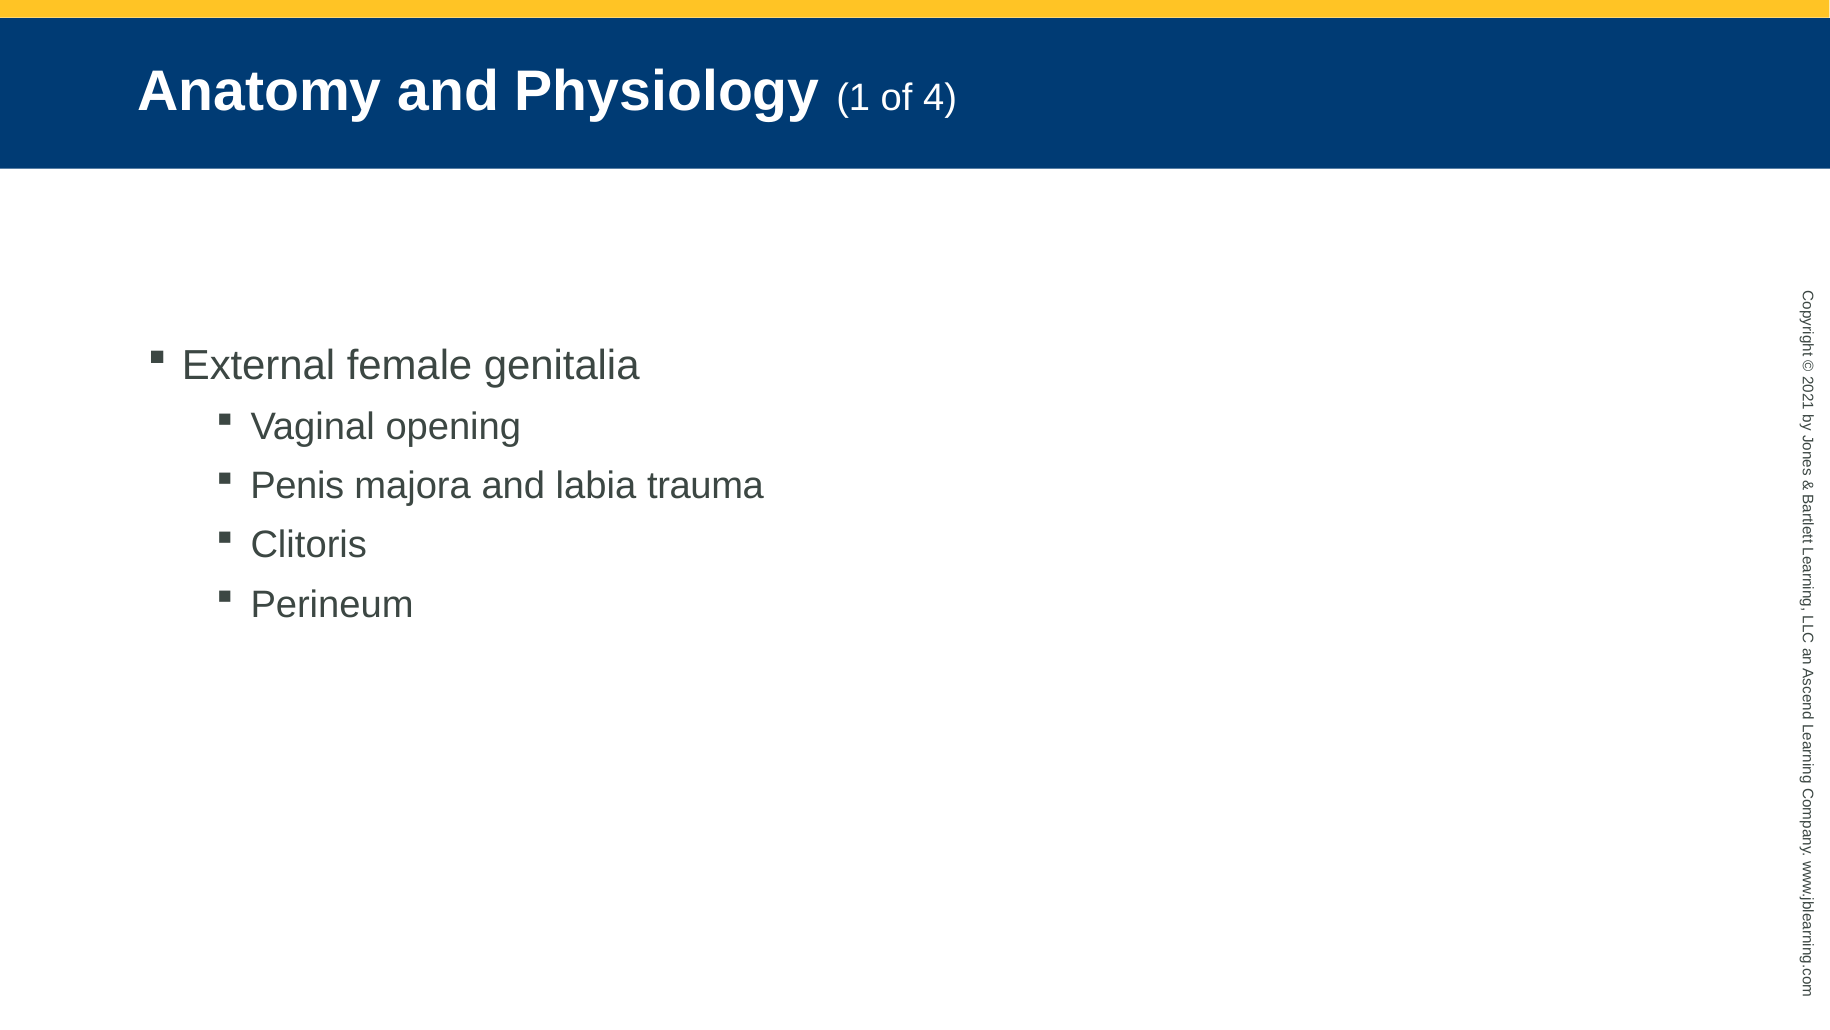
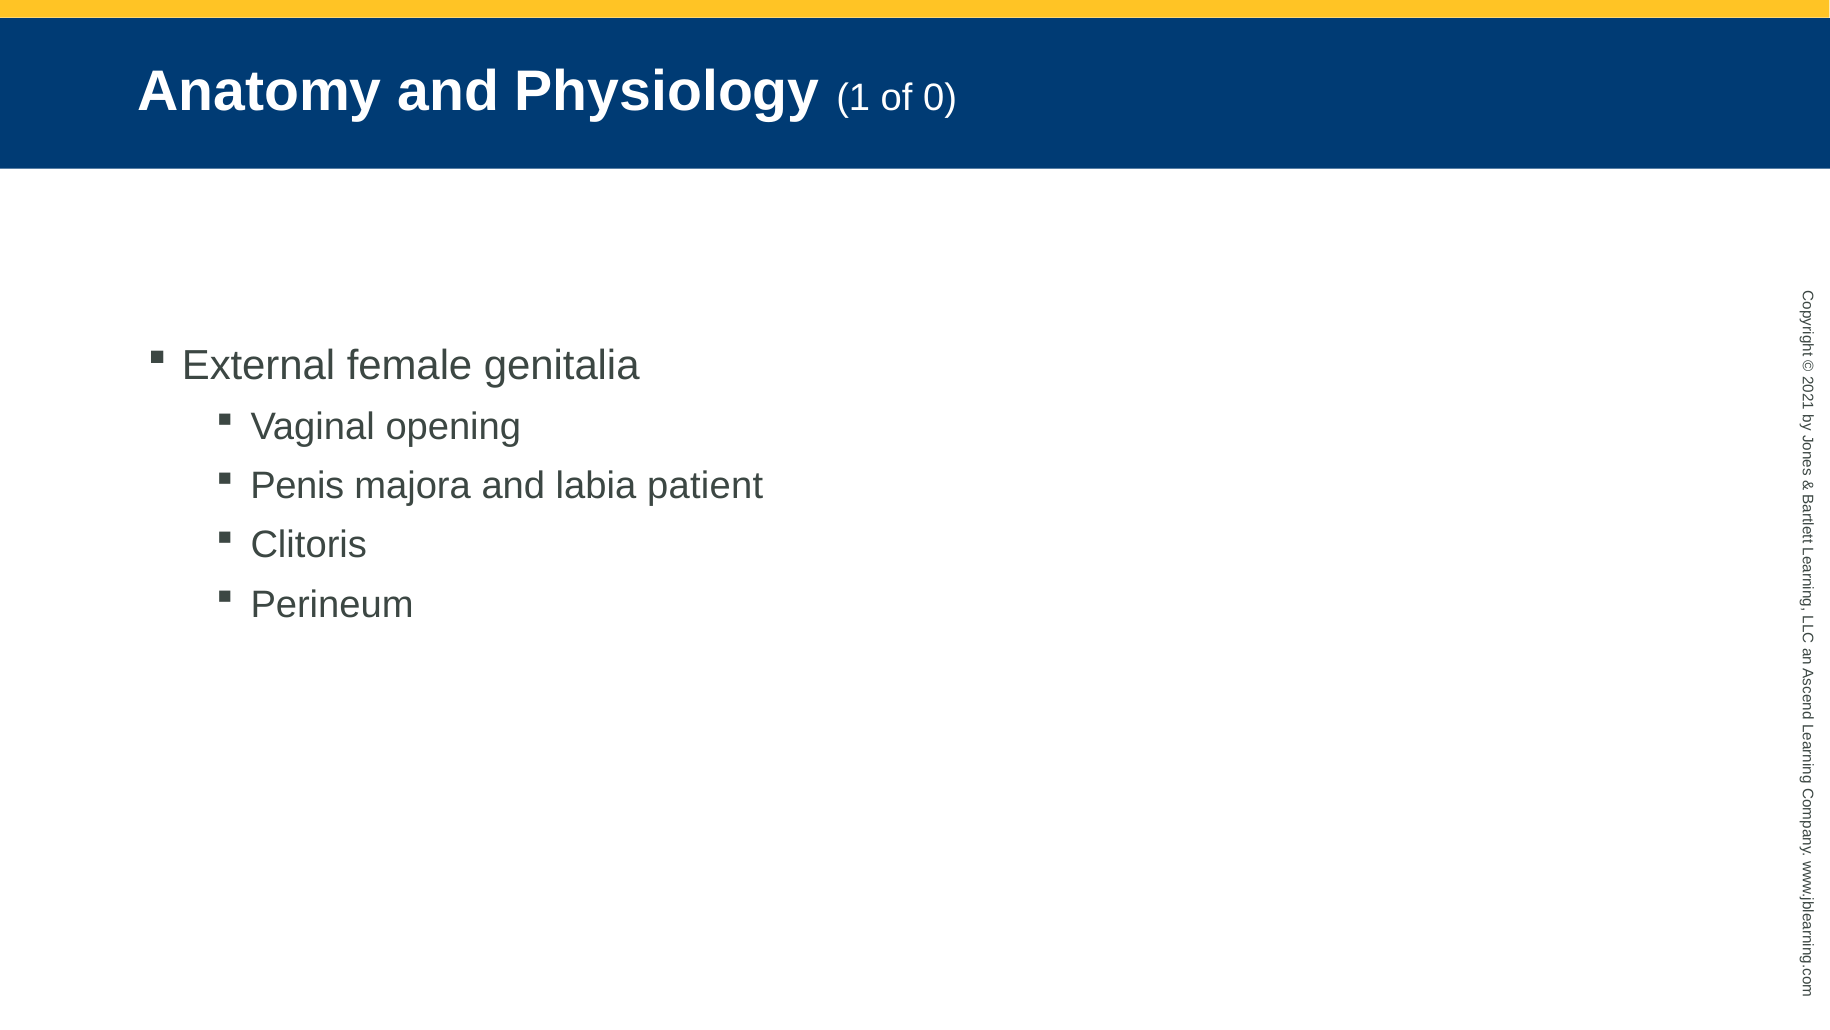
of 4: 4 -> 0
trauma: trauma -> patient
